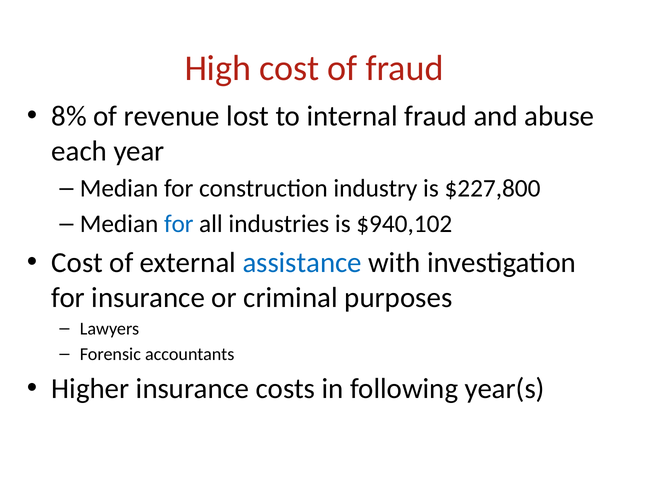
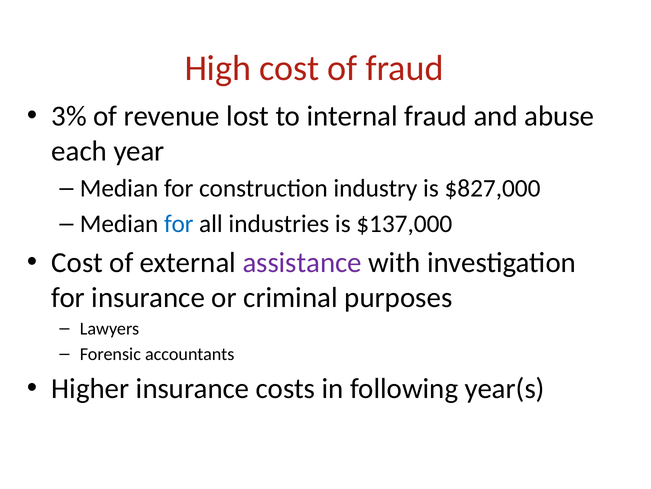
8%: 8% -> 3%
$227,800: $227,800 -> $827,000
$940,102: $940,102 -> $137,000
assistance colour: blue -> purple
